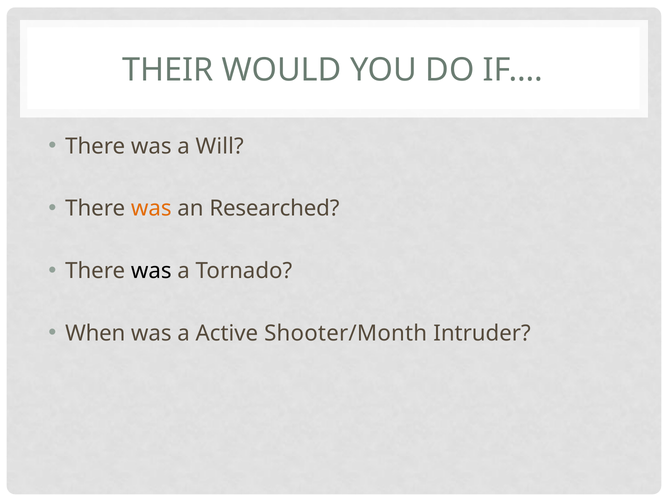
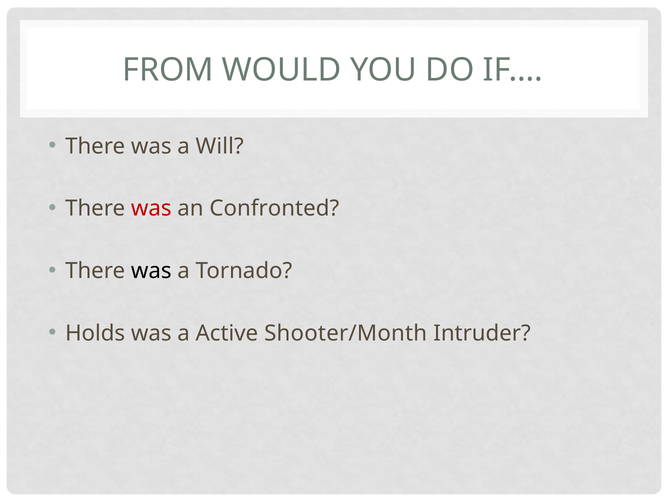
THEIR: THEIR -> FROM
was at (151, 209) colour: orange -> red
Researched: Researched -> Confronted
When: When -> Holds
